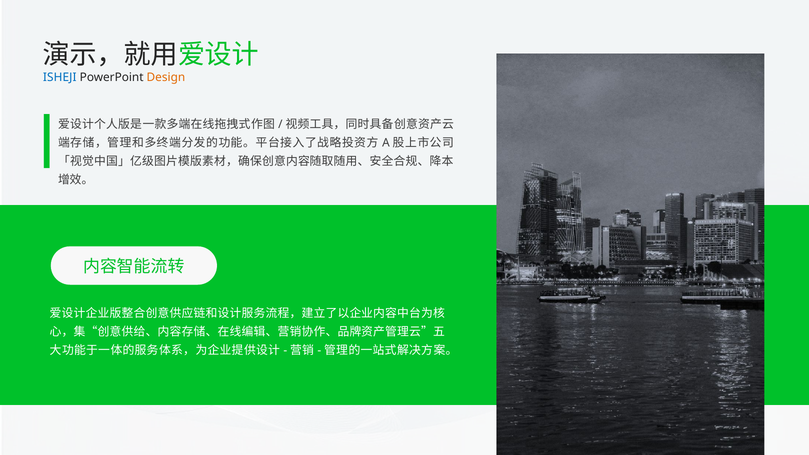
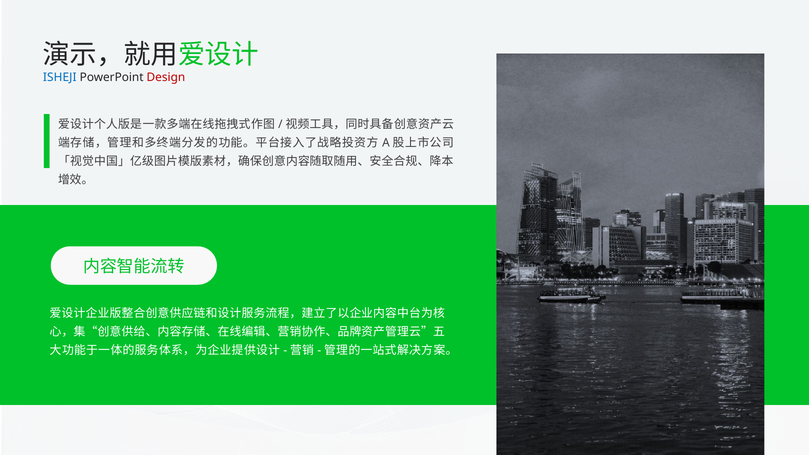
Design colour: orange -> red
